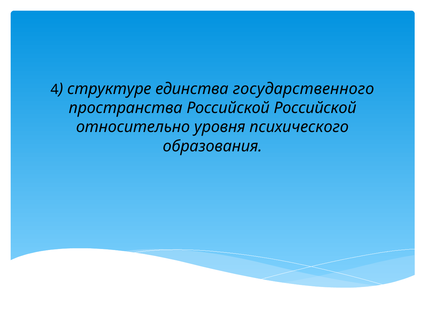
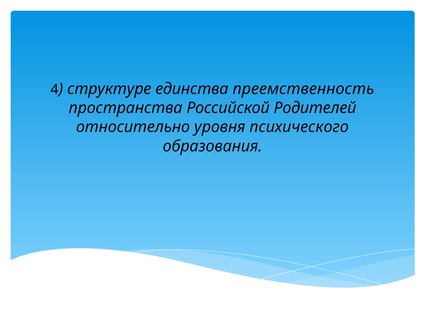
государственного: государственного -> преемственность
Российской Российской: Российской -> Родителей
